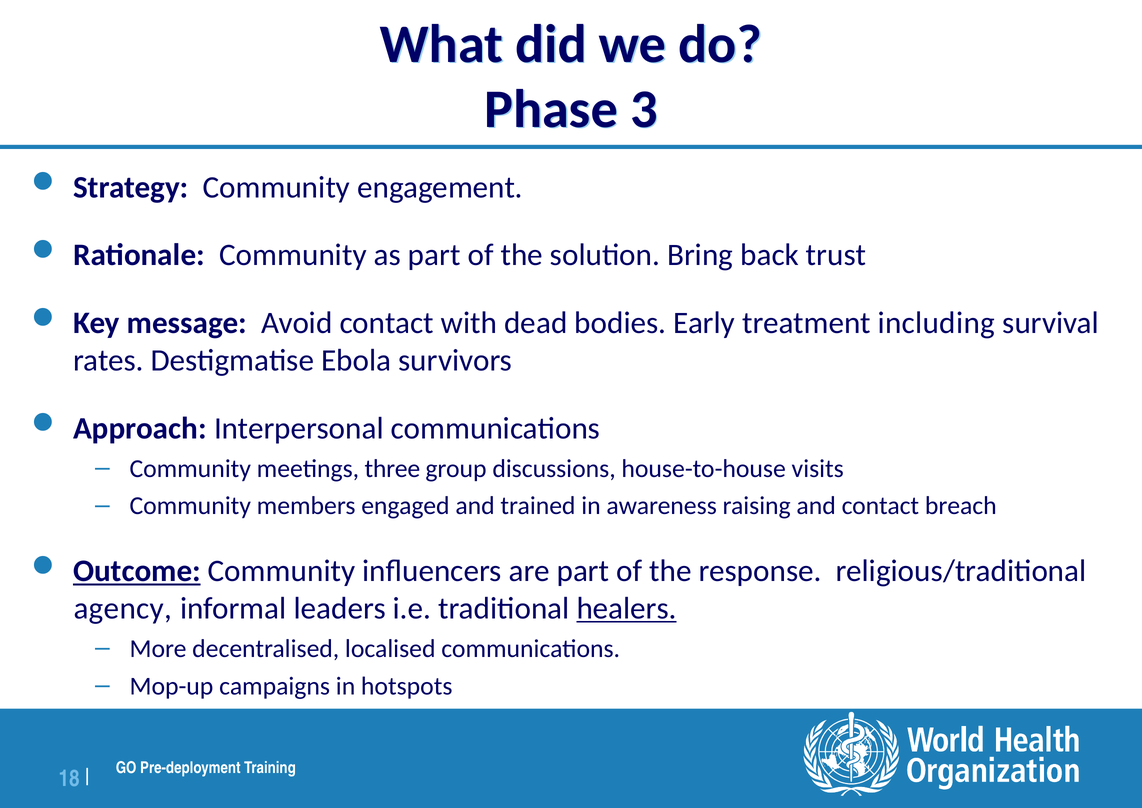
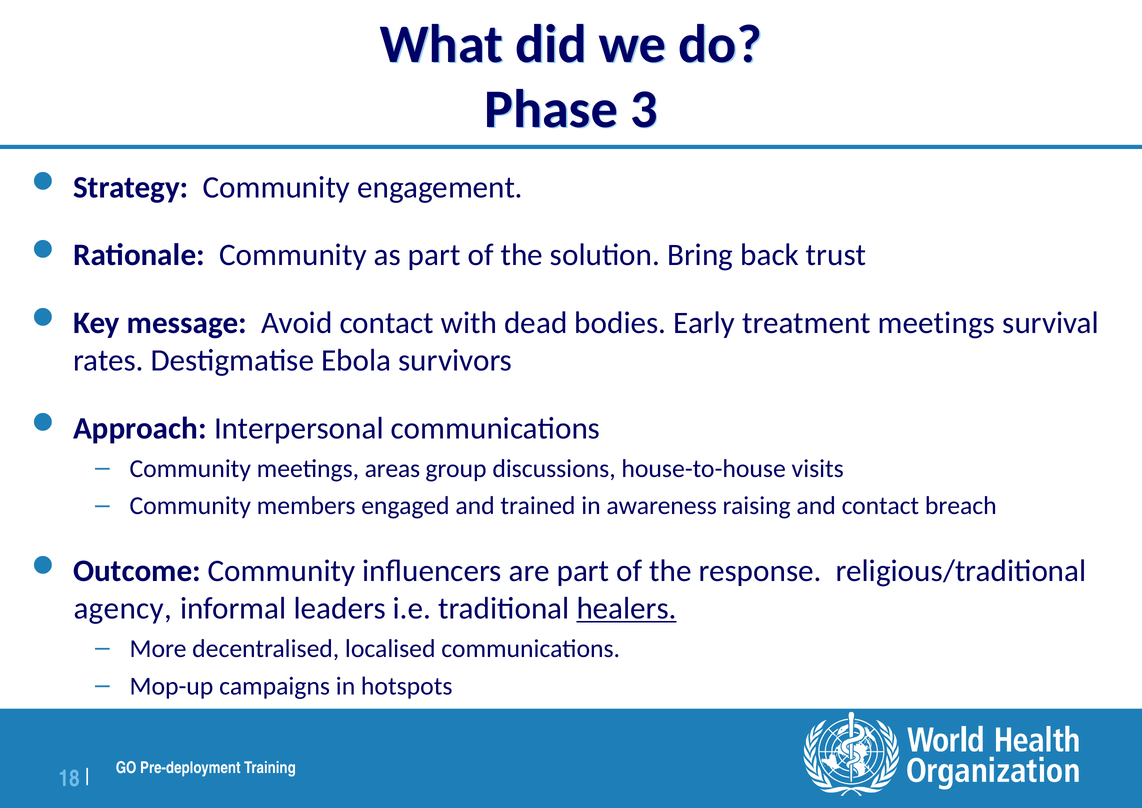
treatment including: including -> meetings
three: three -> areas
Outcome underline: present -> none
